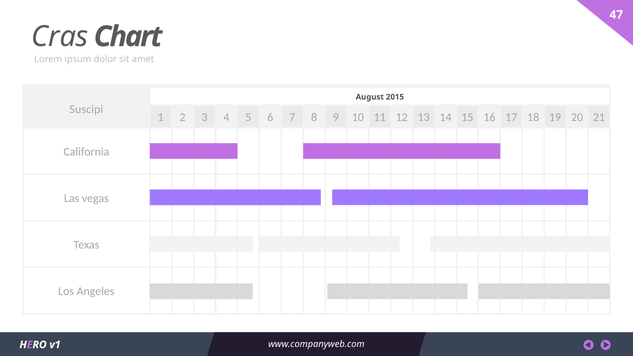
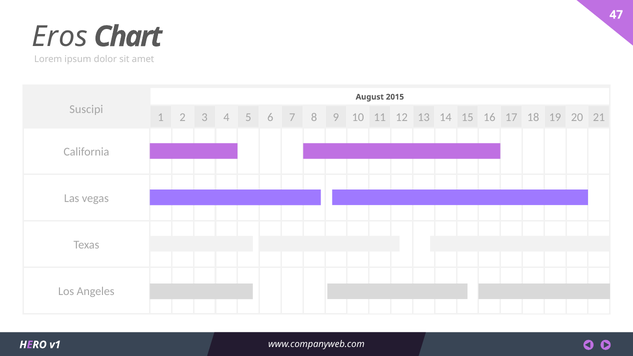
Cras: Cras -> Eros
